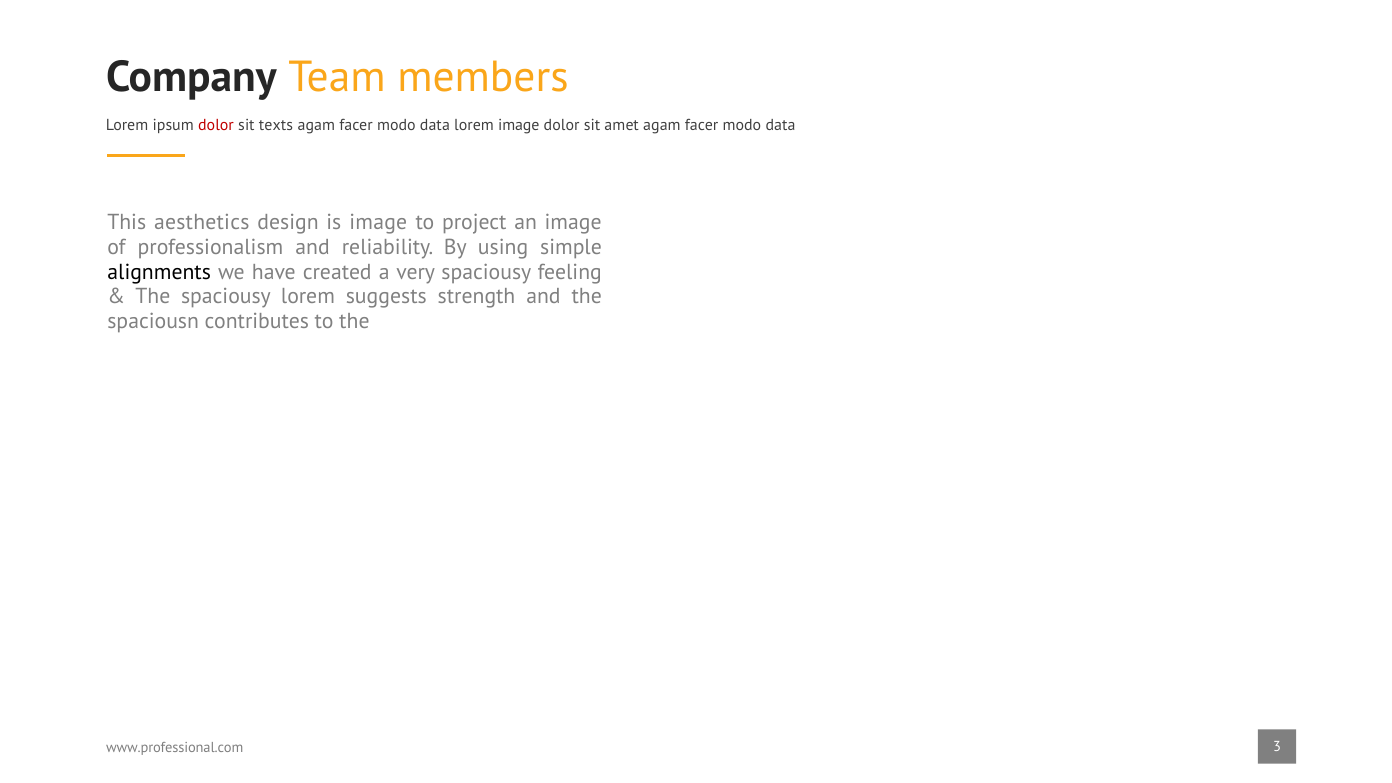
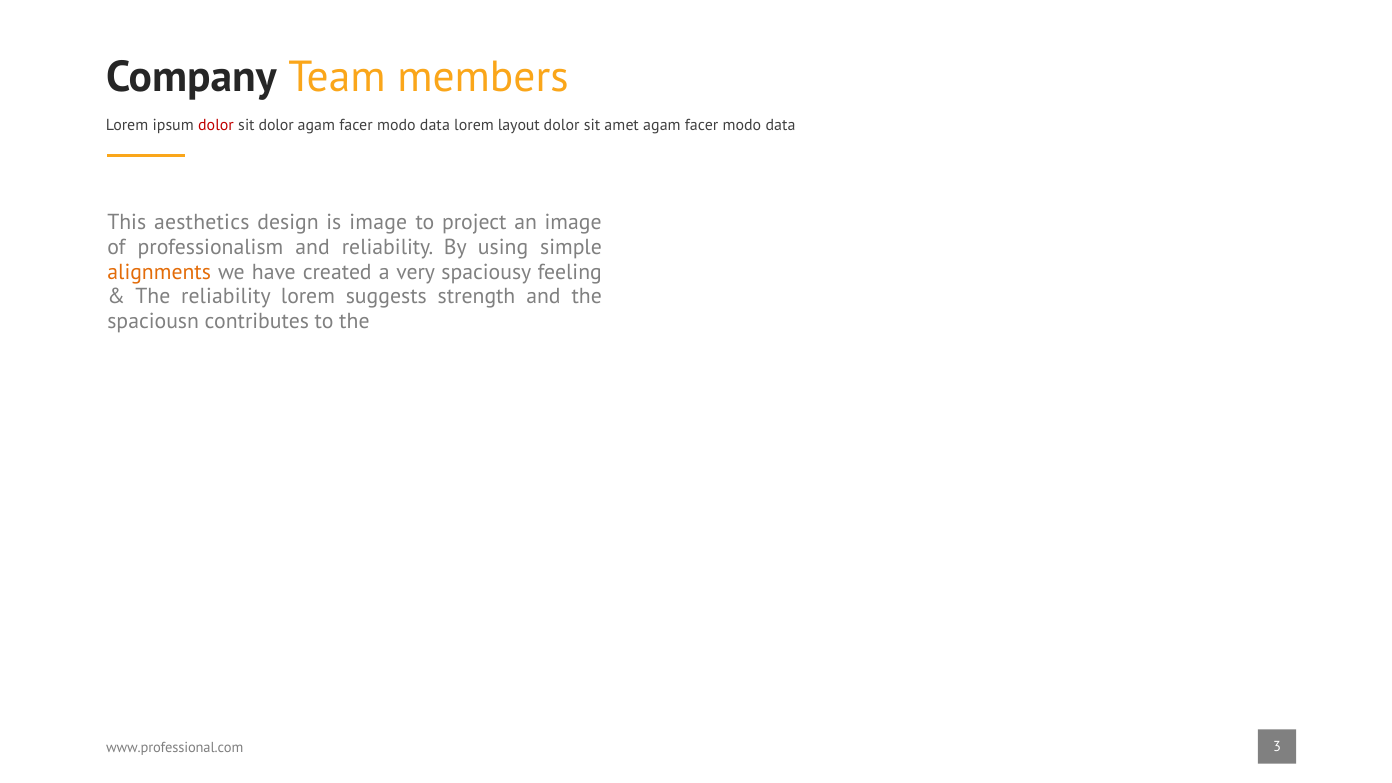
sit texts: texts -> dolor
lorem image: image -> layout
alignments colour: black -> orange
The spaciousy: spaciousy -> reliability
